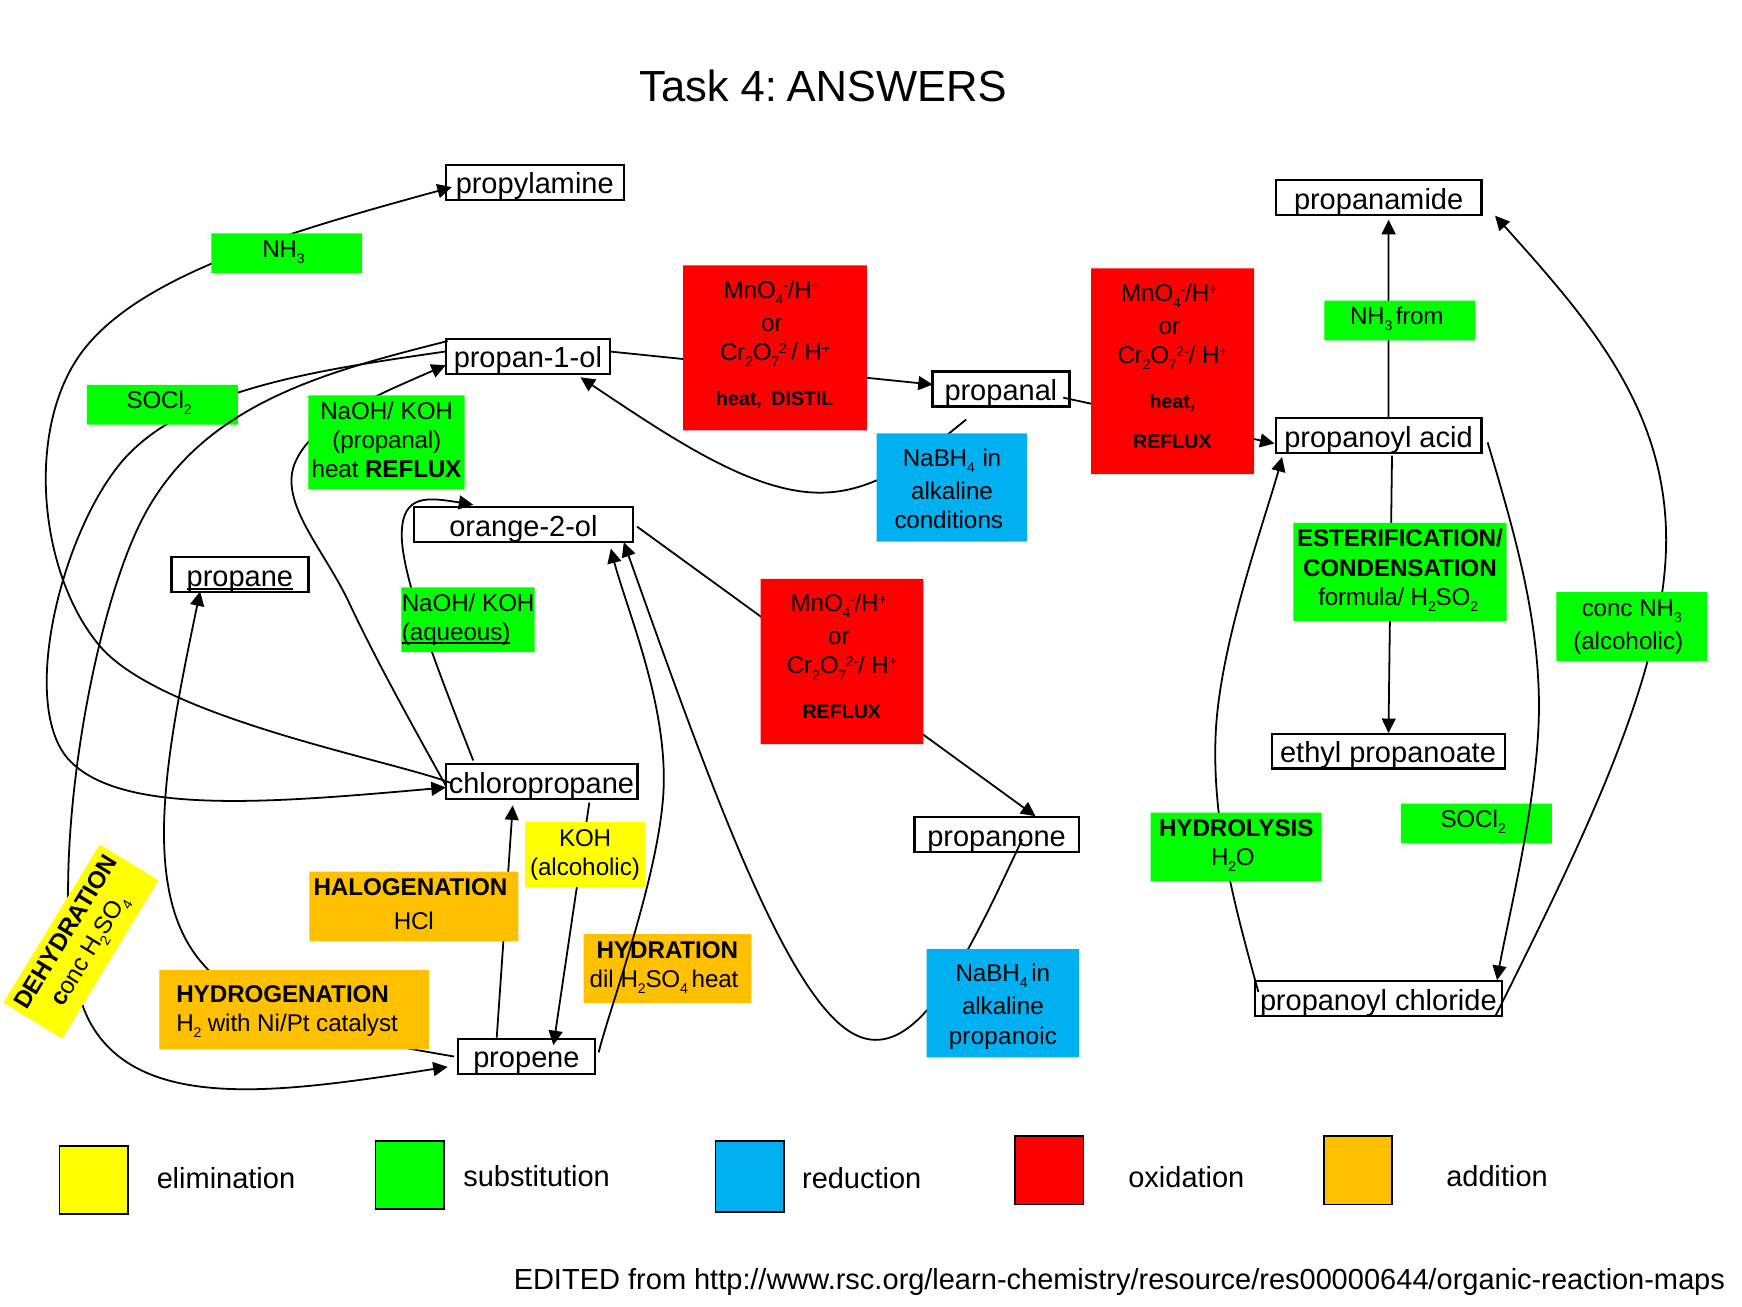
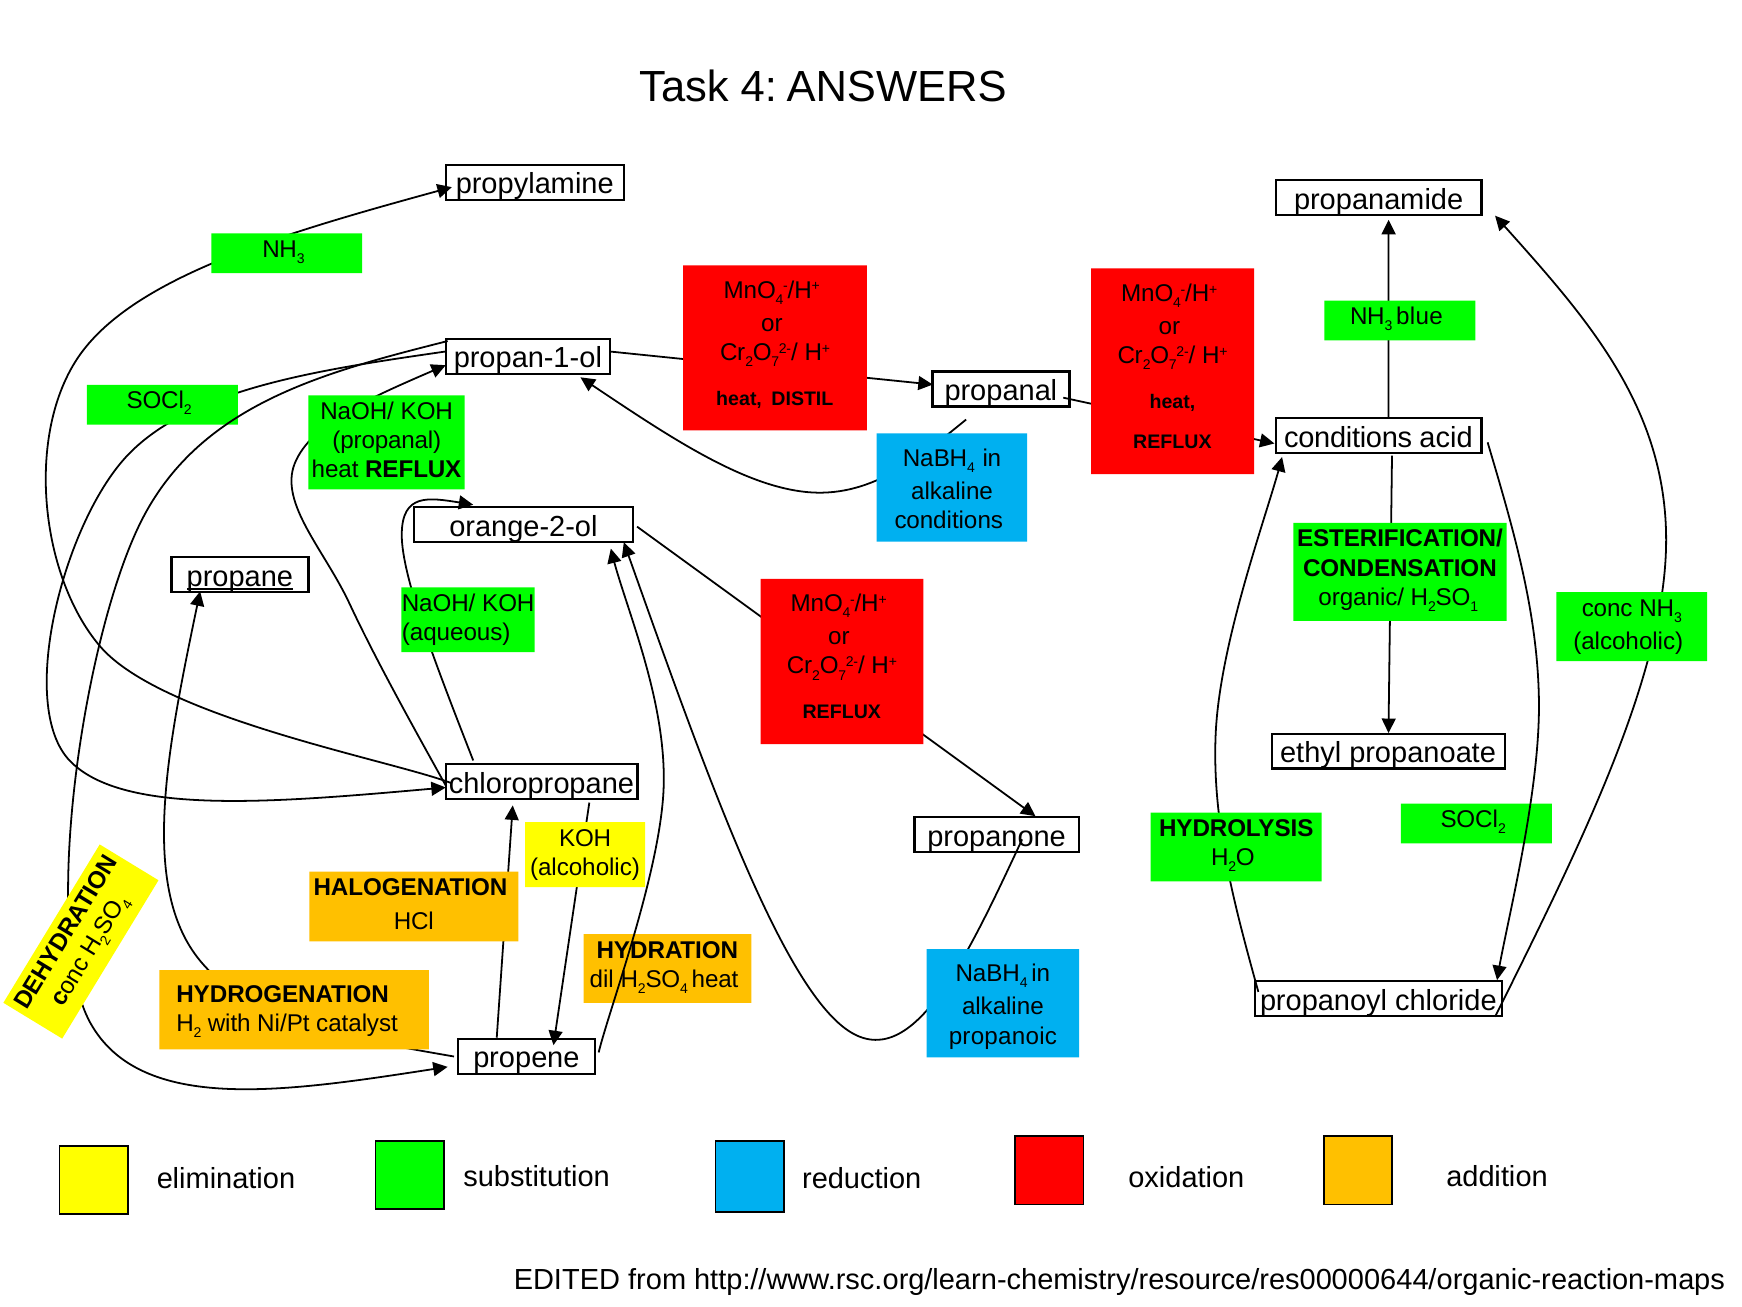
from at (1420, 317): from -> blue
propanoyl at (1348, 438): propanoyl -> conditions
formula/: formula/ -> organic/
2 at (1474, 606): 2 -> 1
aqueous underline: present -> none
